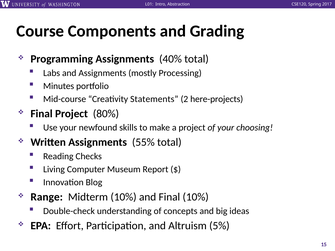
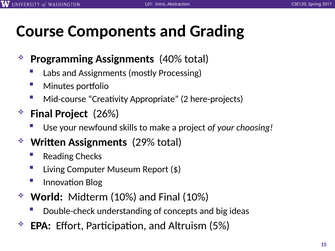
Statements: Statements -> Appropriate
80%: 80% -> 26%
55%: 55% -> 29%
Range: Range -> World
